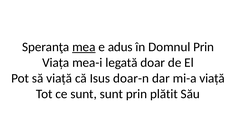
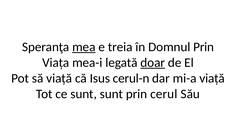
adus: adus -> treia
doar underline: none -> present
doar-n: doar-n -> cerul-n
plătit: plătit -> cerul
